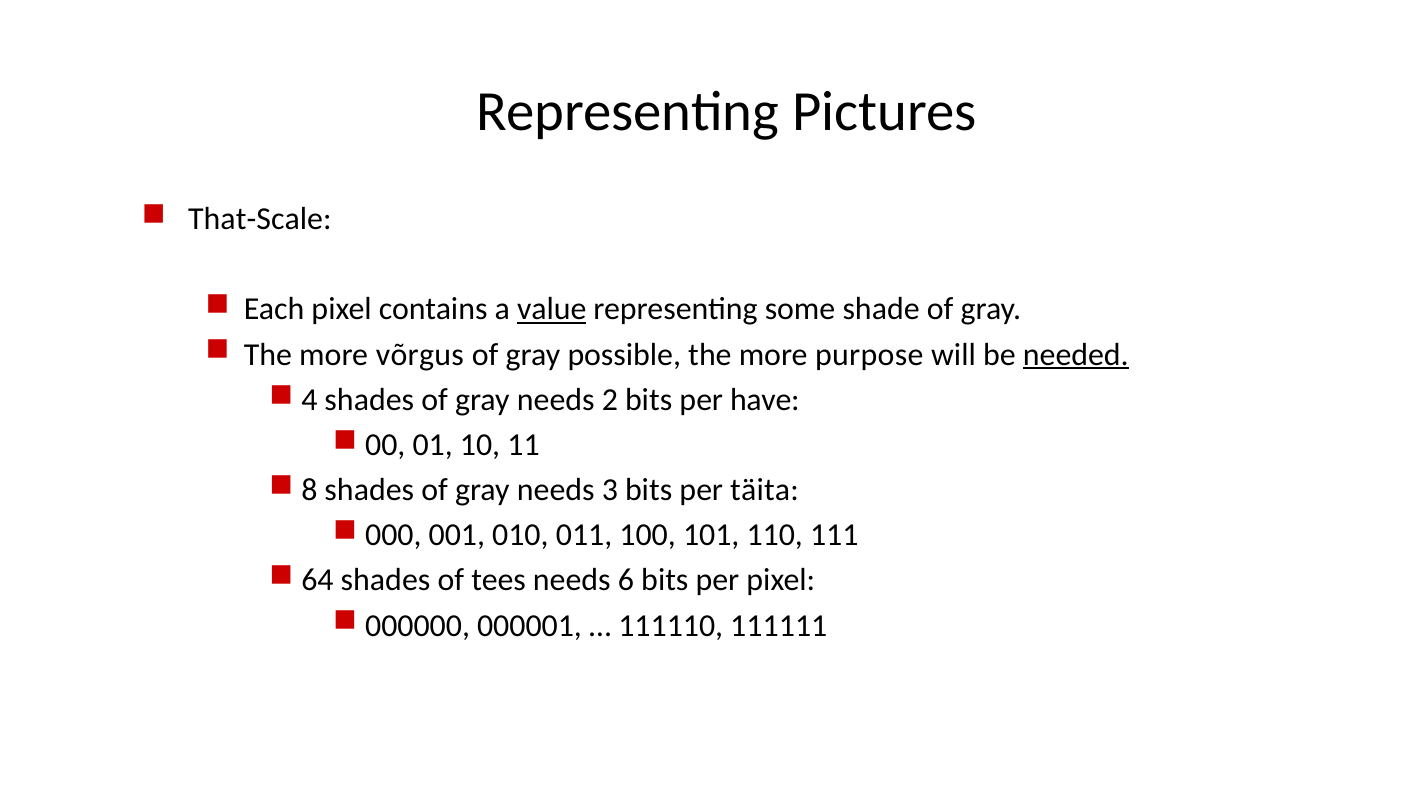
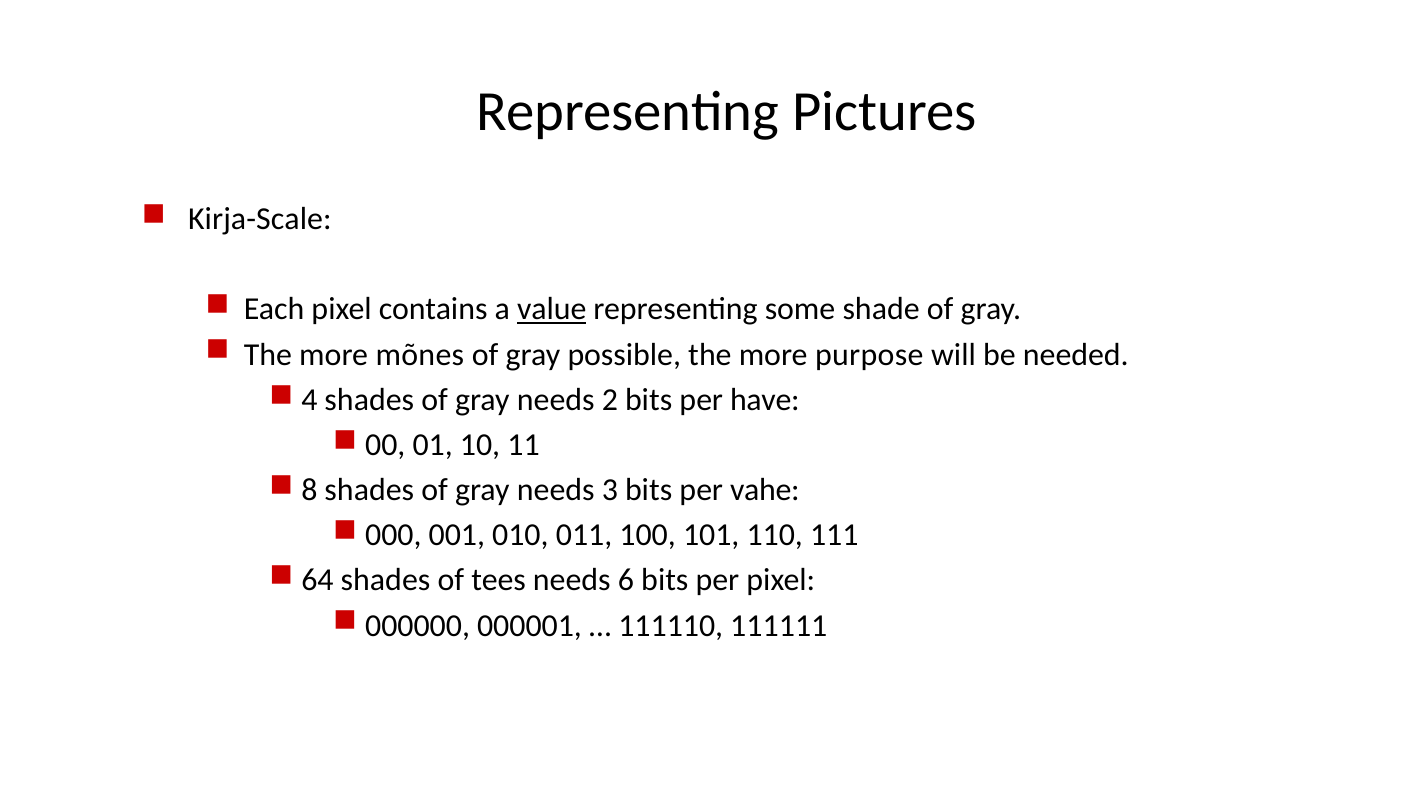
That-Scale: That-Scale -> Kirja-Scale
võrgus: võrgus -> mõnes
needed underline: present -> none
täita: täita -> vahe
